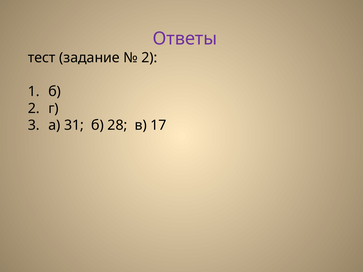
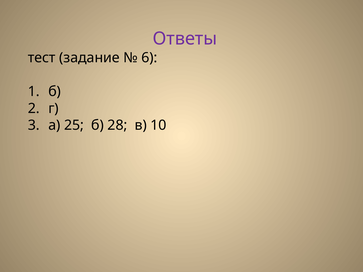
2 at (149, 58): 2 -> 6
31: 31 -> 25
17: 17 -> 10
